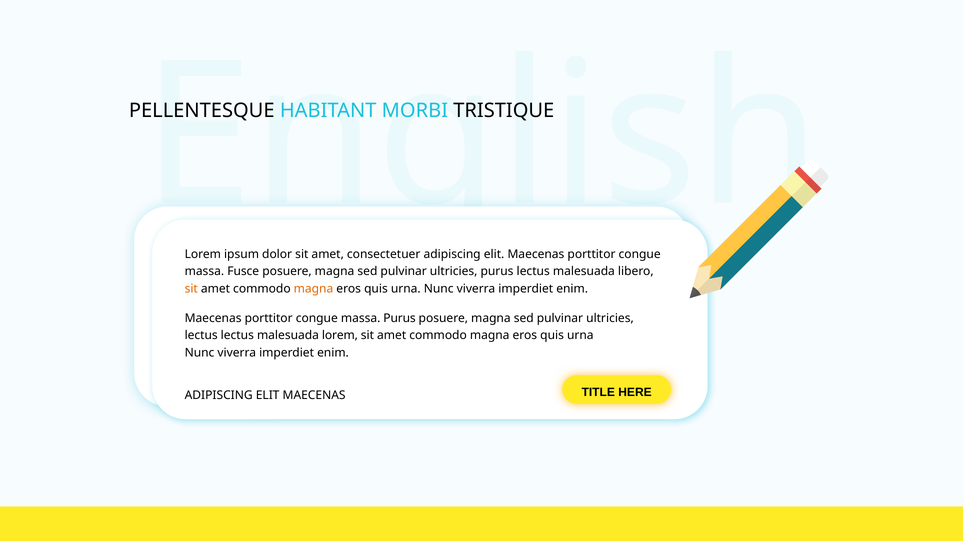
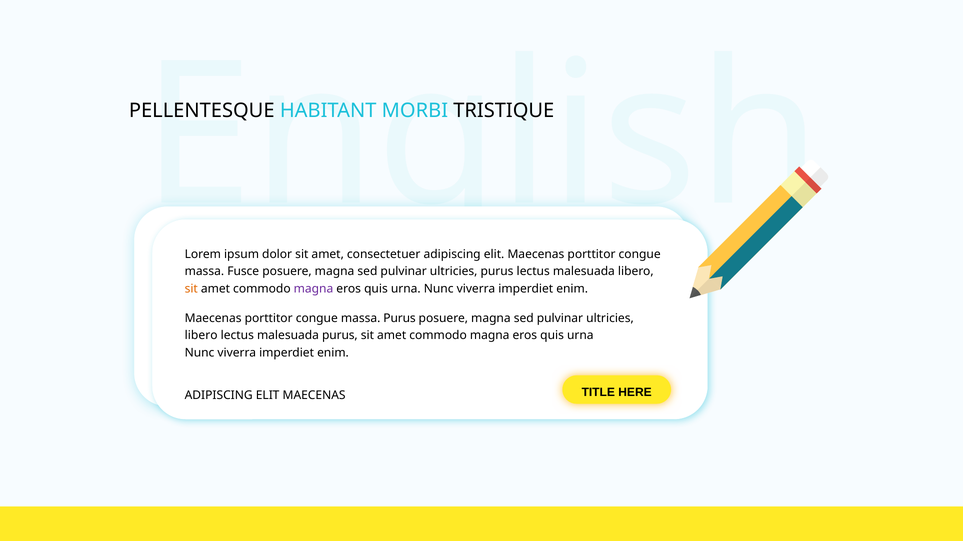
magna at (313, 289) colour: orange -> purple
lectus at (201, 336): lectus -> libero
malesuada lorem: lorem -> purus
